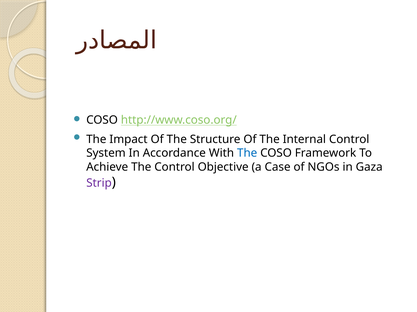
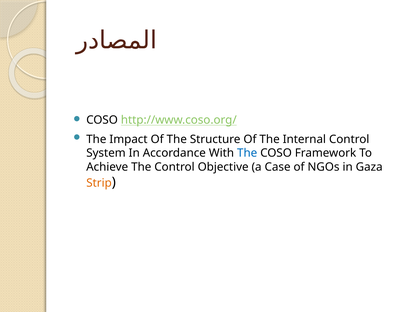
Strip colour: purple -> orange
